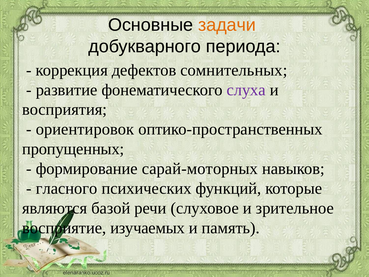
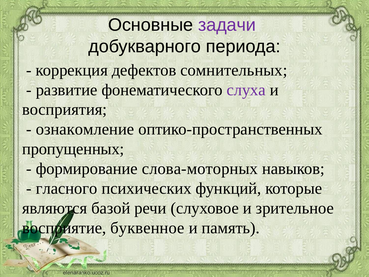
задачи colour: orange -> purple
ориентировок: ориентировок -> ознакомление
сарай-моторных: сарай-моторных -> слова-моторных
изучаемых: изучаемых -> буквенное
